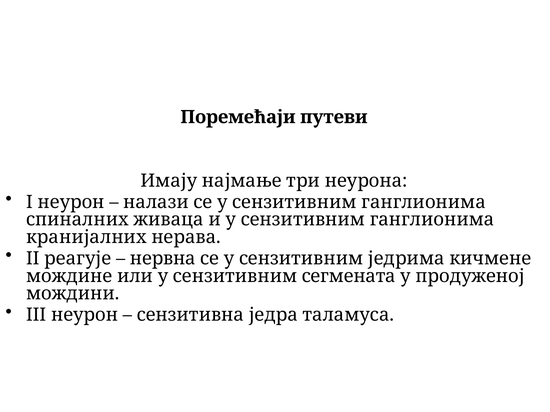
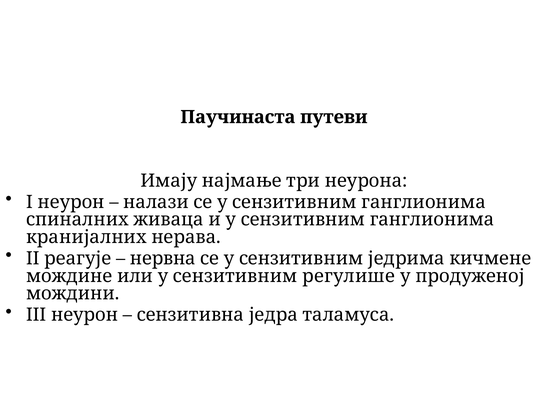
Поремећаји: Поремећаји -> Паучинаста
сегмената: сегмената -> регулише
